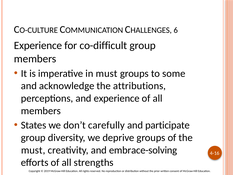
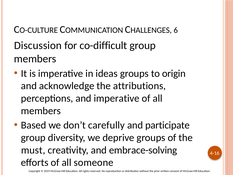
Experience at (38, 45): Experience -> Discussion
in must: must -> ideas
some: some -> origin
and experience: experience -> imperative
States: States -> Based
strengths: strengths -> someone
